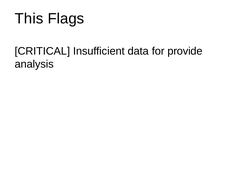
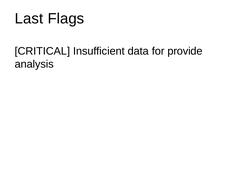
This: This -> Last
